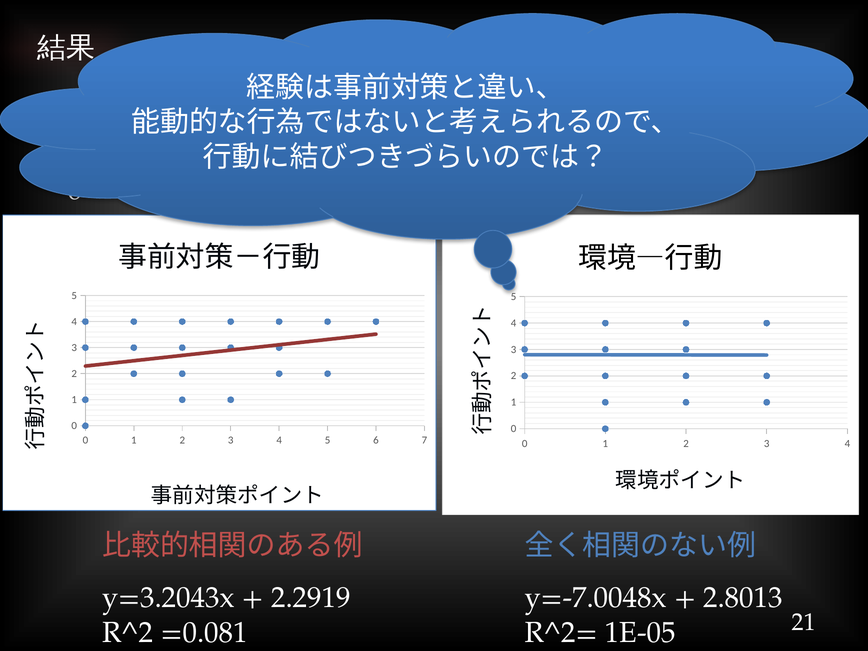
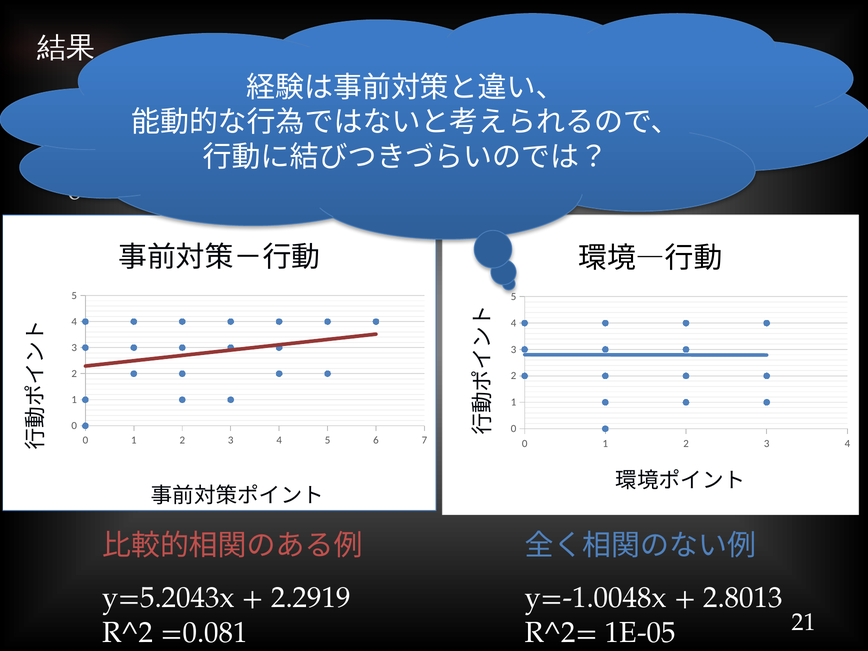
y=3.2043x: y=3.2043x -> y=5.2043x
y=-7.0048x: y=-7.0048x -> y=-1.0048x
